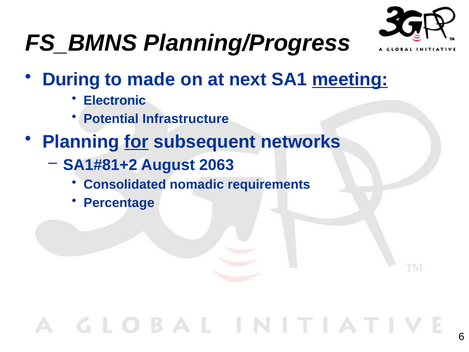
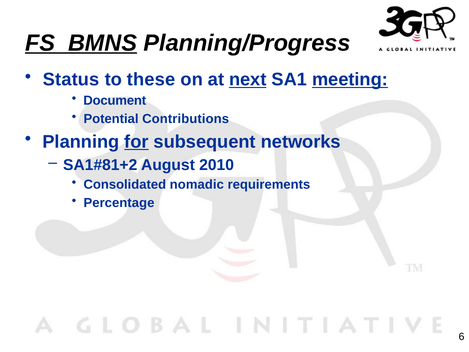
FS_BMNS underline: none -> present
During: During -> Status
made: made -> these
next underline: none -> present
Electronic: Electronic -> Document
Infrastructure: Infrastructure -> Contributions
2063: 2063 -> 2010
